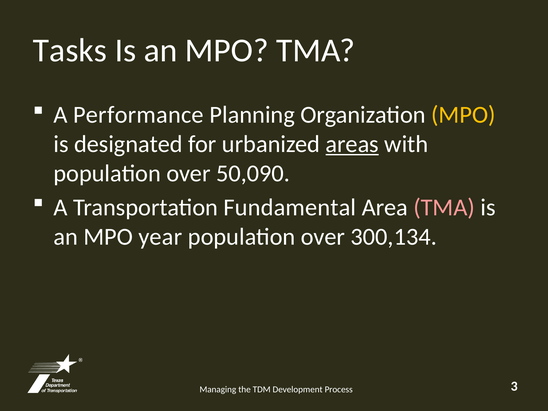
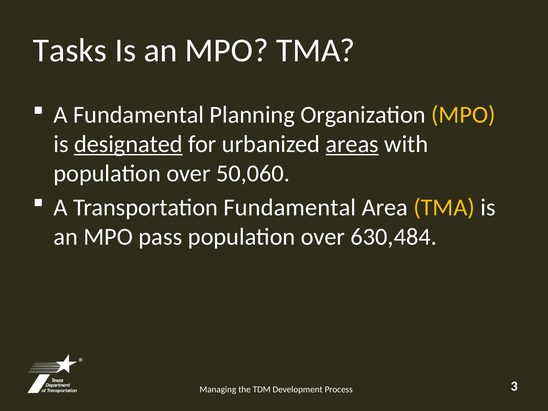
A Performance: Performance -> Fundamental
designated underline: none -> present
50,090: 50,090 -> 50,060
TMA at (444, 208) colour: pink -> yellow
year: year -> pass
300,134: 300,134 -> 630,484
